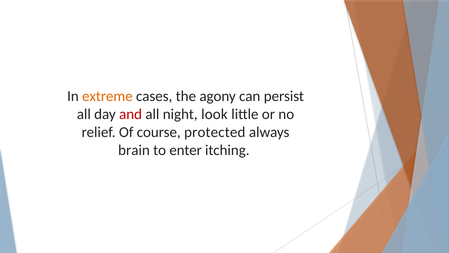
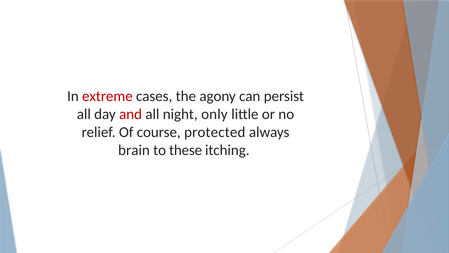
extreme colour: orange -> red
look: look -> only
enter: enter -> these
